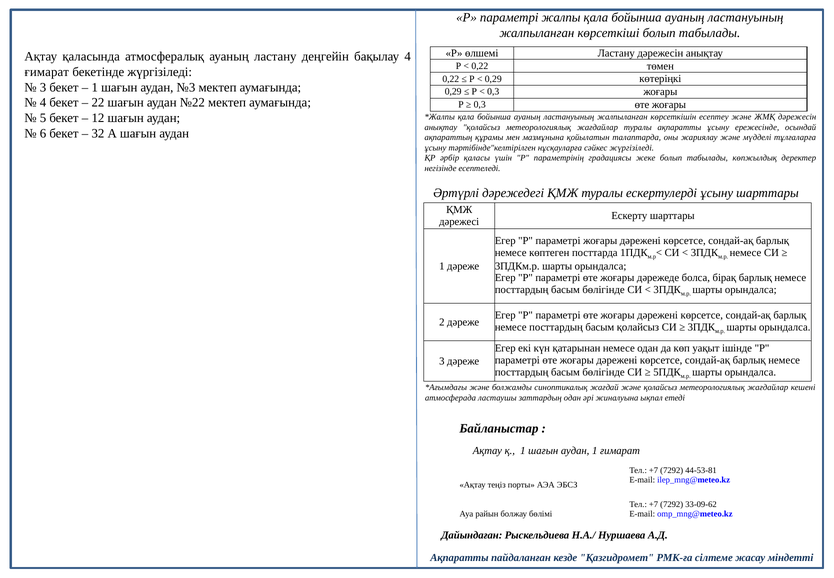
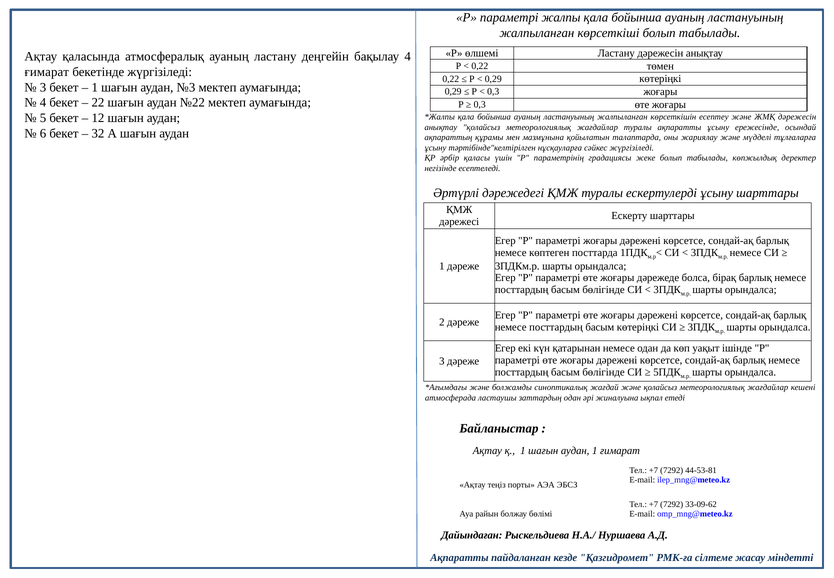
басым қолайсыз: қолайсыз -> көтеріңкі
